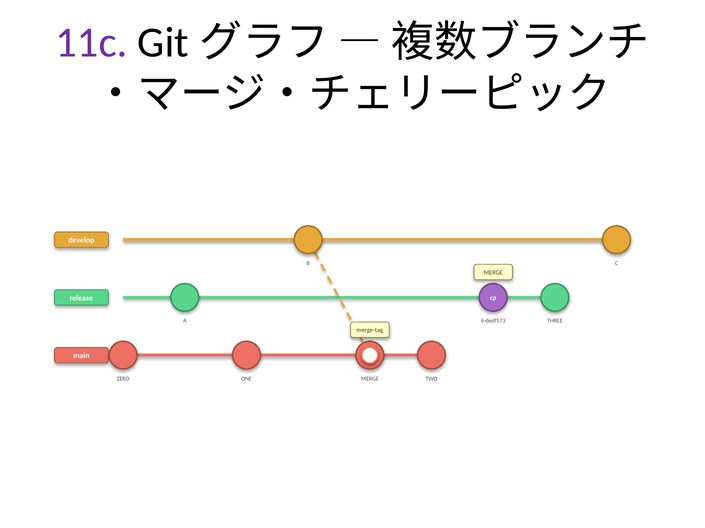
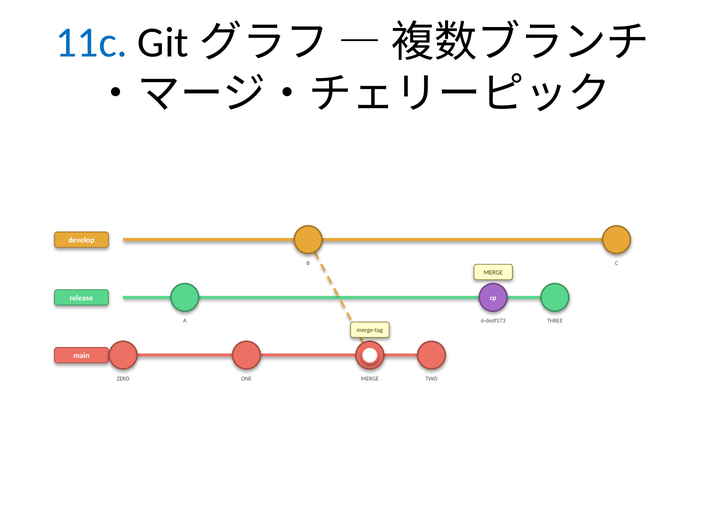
11c colour: purple -> blue
